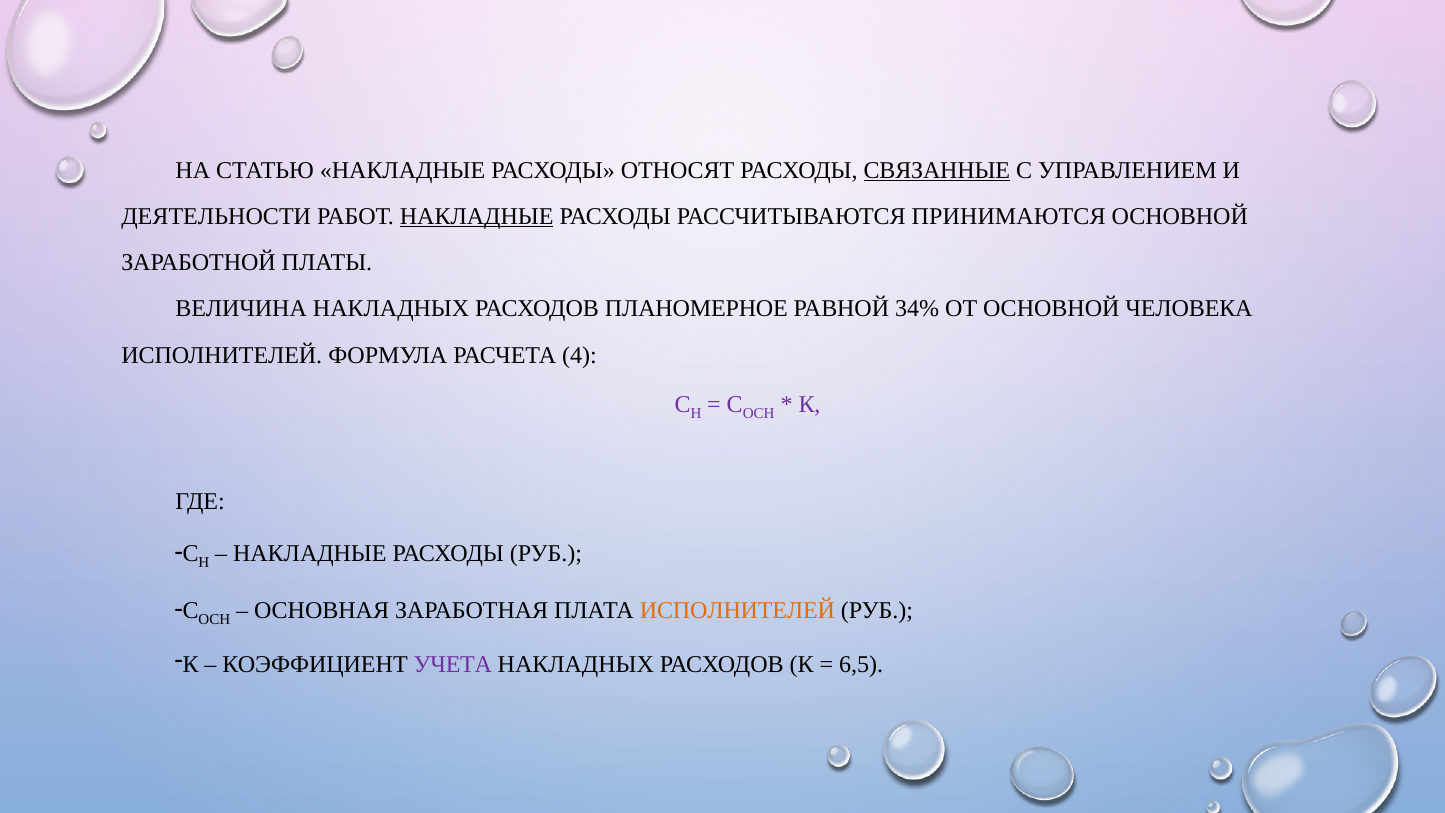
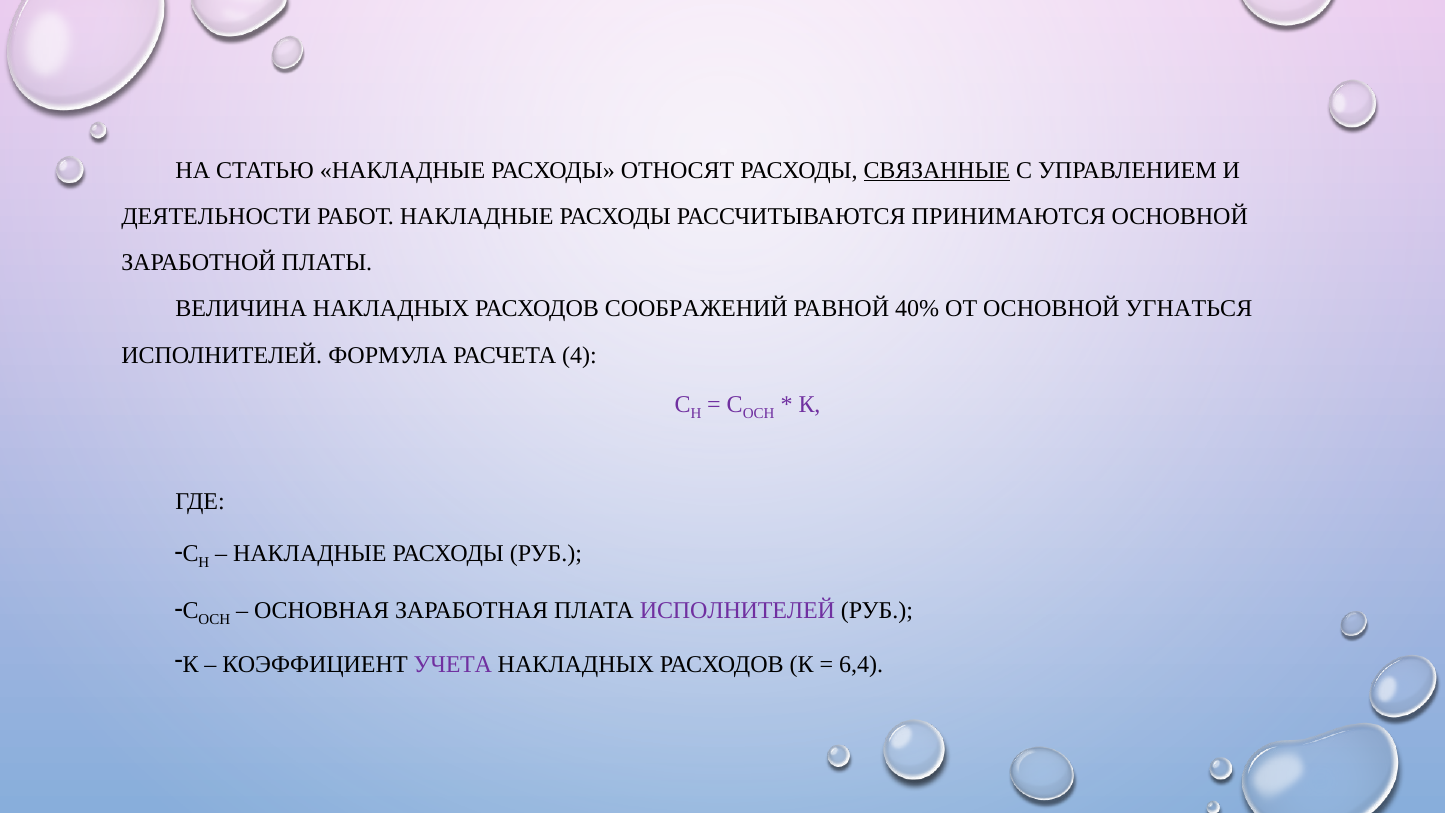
НАКЛАДНЫЕ at (477, 216) underline: present -> none
ПЛАНОМЕРНОЕ: ПЛАНОМЕРНОЕ -> СООБРАЖЕНИЙ
34%: 34% -> 40%
ЧЕЛОВЕКА: ЧЕЛОВЕКА -> УГНАТЬСЯ
ИСПОЛНИТЕЛЕЙ at (737, 610) colour: orange -> purple
6,5: 6,5 -> 6,4
